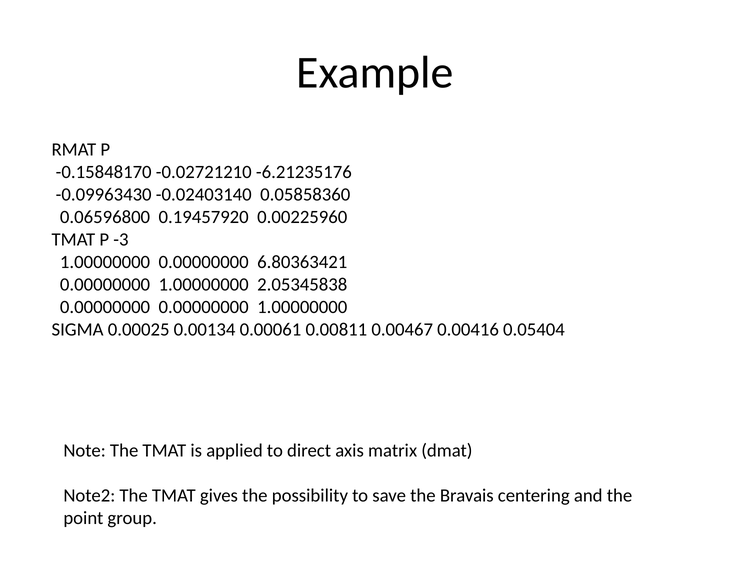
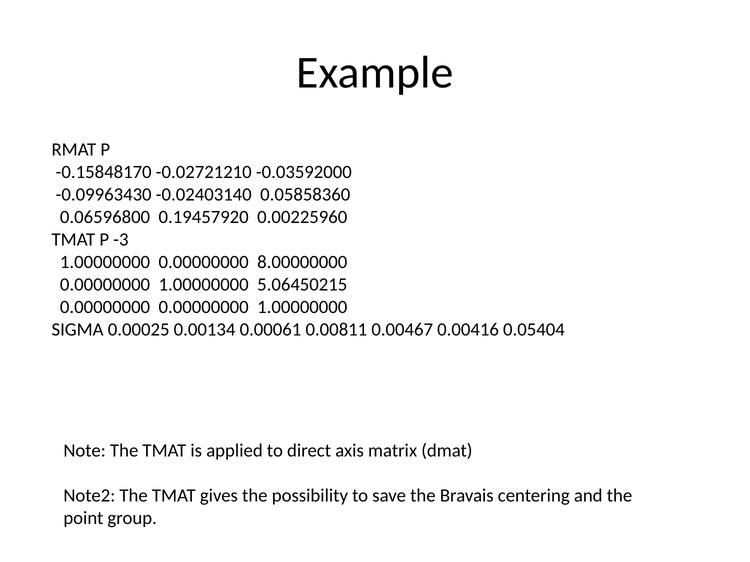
-6.21235176: -6.21235176 -> -0.03592000
6.80363421: 6.80363421 -> 8.00000000
2.05345838: 2.05345838 -> 5.06450215
